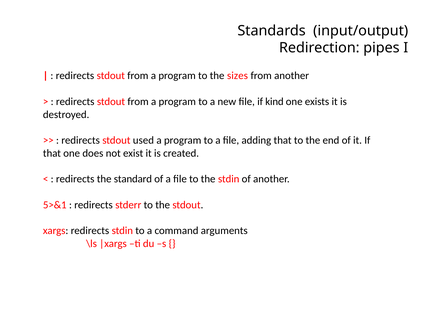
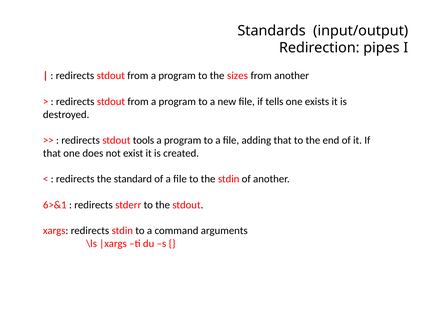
kind: kind -> tells
used: used -> tools
5>&1: 5>&1 -> 6>&1
